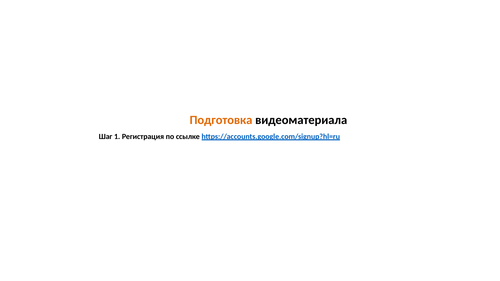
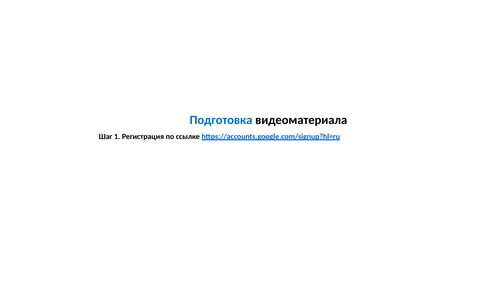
Подготовка colour: orange -> blue
